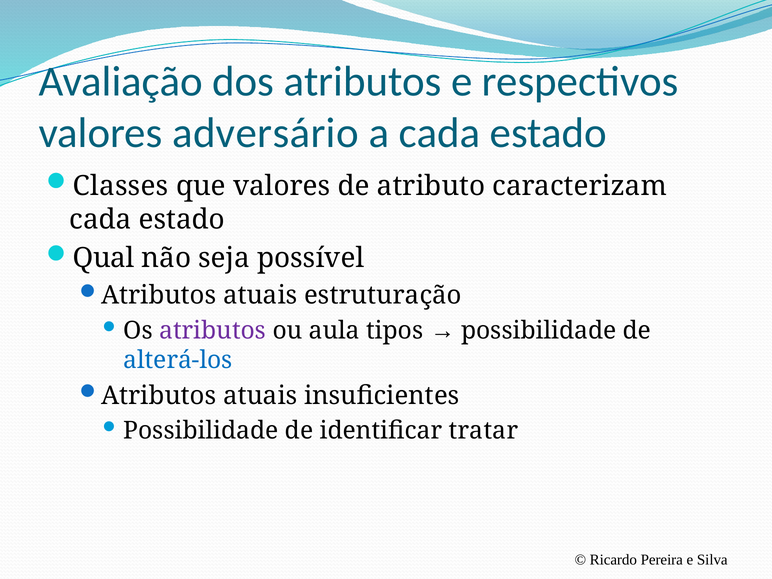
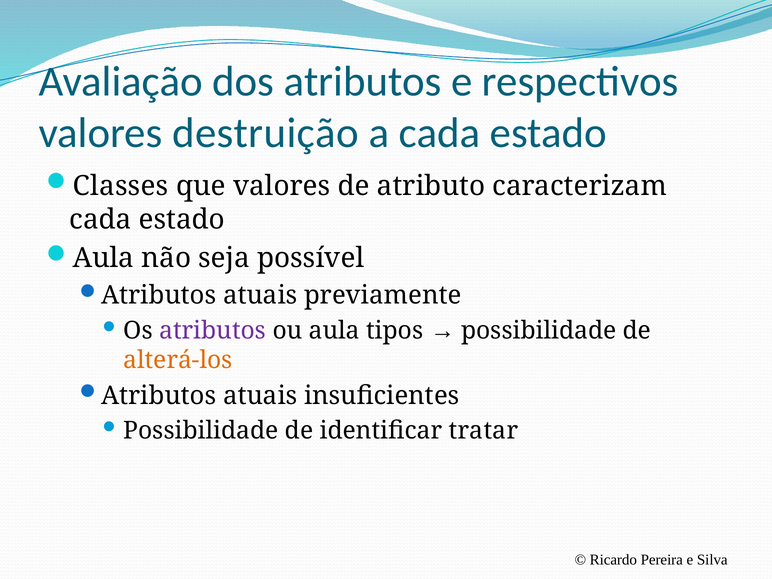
adversário: adversário -> destruição
Qual at (104, 258): Qual -> Aula
estruturação: estruturação -> previamente
alterá-los colour: blue -> orange
